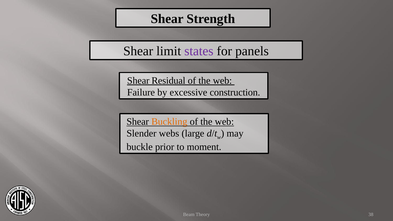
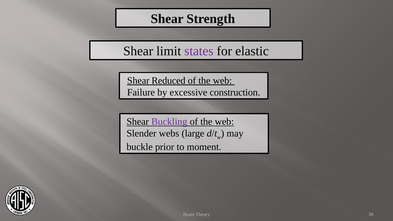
panels: panels -> elastic
Residual: Residual -> Reduced
Buckling colour: orange -> purple
